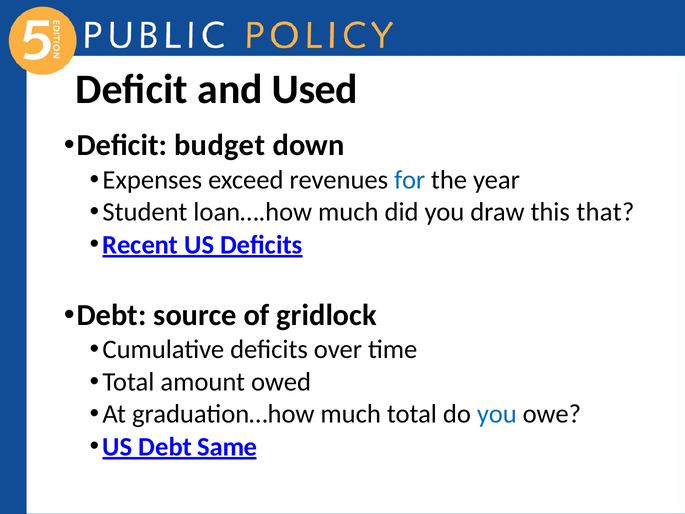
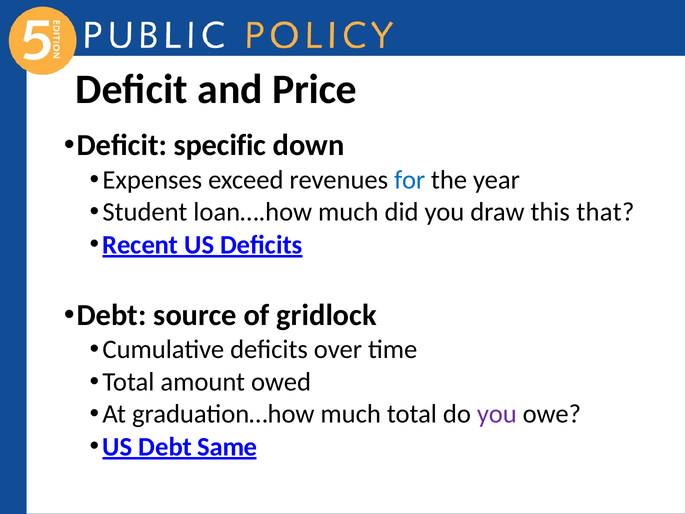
Used: Used -> Price
budget: budget -> specific
you at (497, 414) colour: blue -> purple
